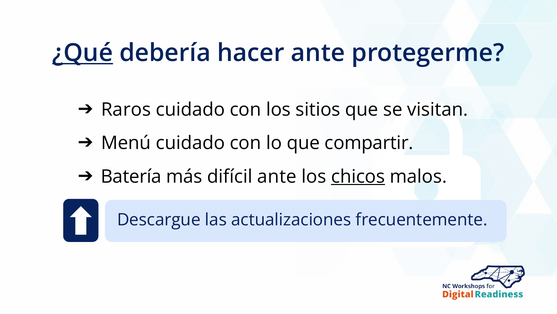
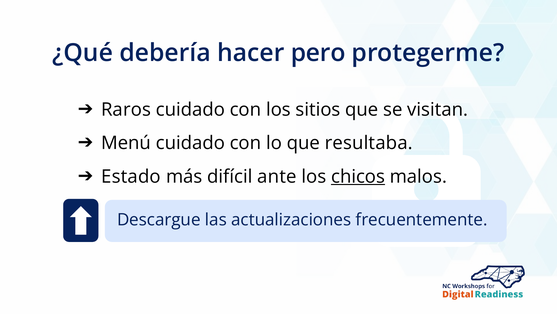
¿Qué underline: present -> none
hacer ante: ante -> pero
compartir: compartir -> resultaba
Batería: Batería -> Estado
